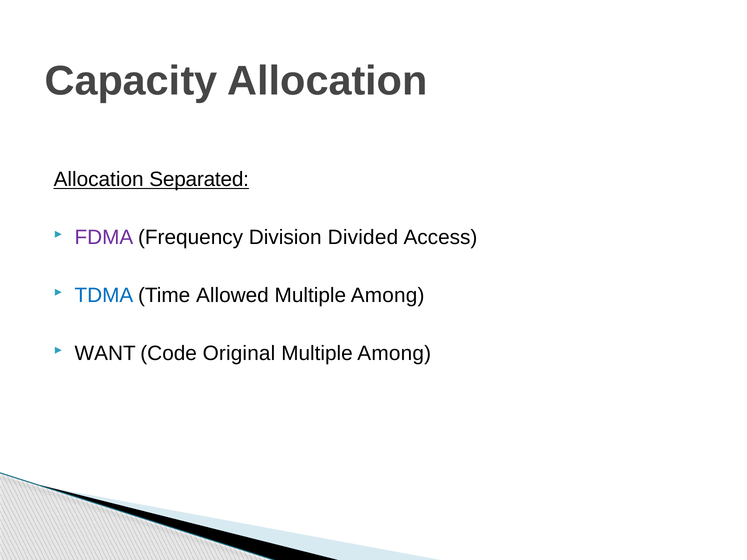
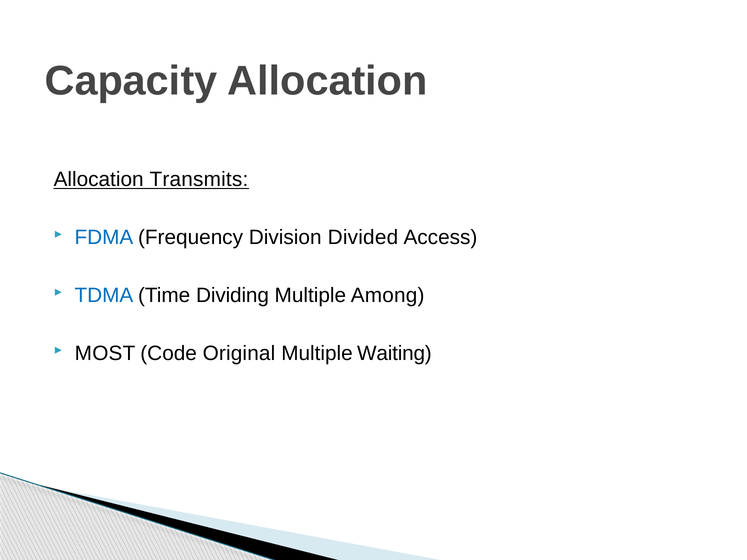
Separated: Separated -> Transmits
FDMA colour: purple -> blue
Allowed: Allowed -> Dividing
WANT: WANT -> MOST
Among at (394, 354): Among -> Waiting
